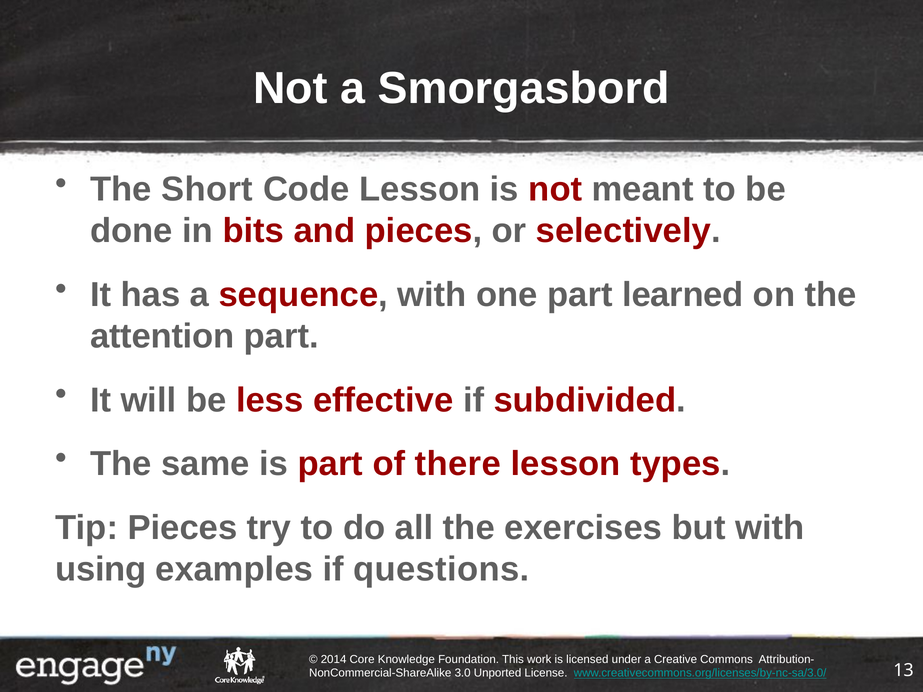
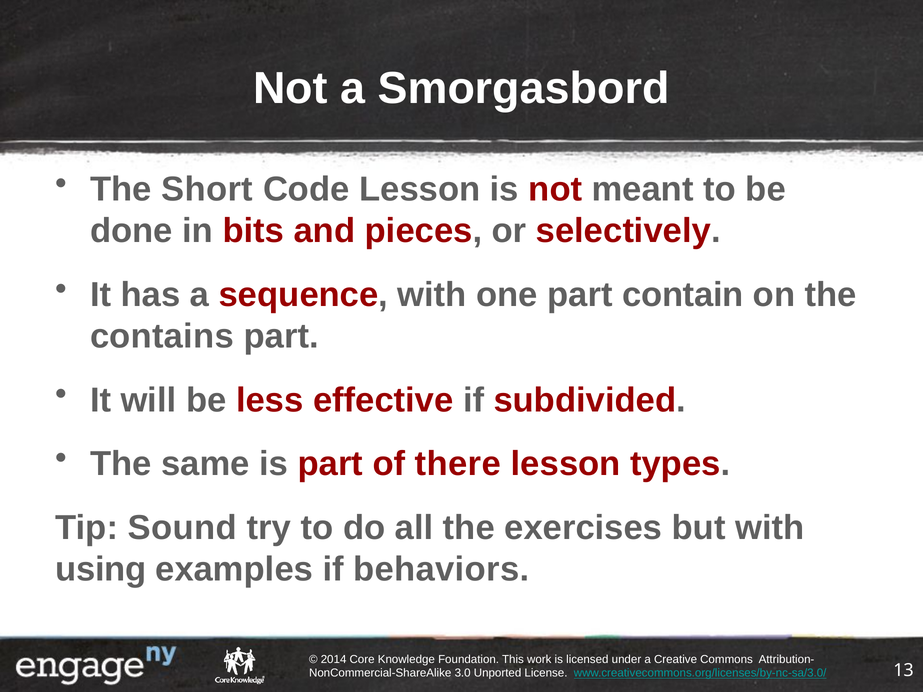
learned: learned -> contain
attention: attention -> contains
Tip Pieces: Pieces -> Sound
questions: questions -> behaviors
